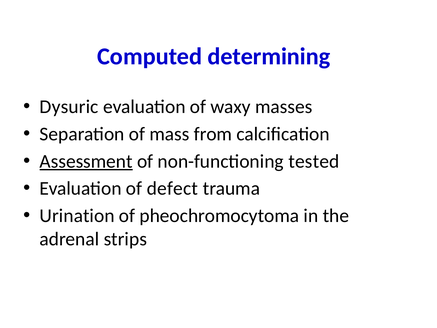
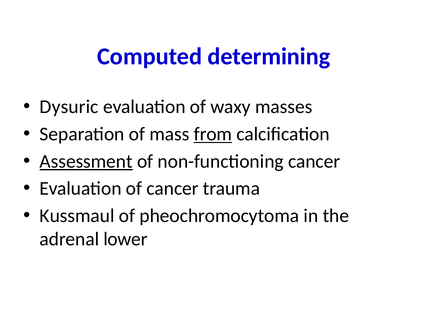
from underline: none -> present
non-functioning tested: tested -> cancer
of defect: defect -> cancer
Urination: Urination -> Kussmaul
strips: strips -> lower
